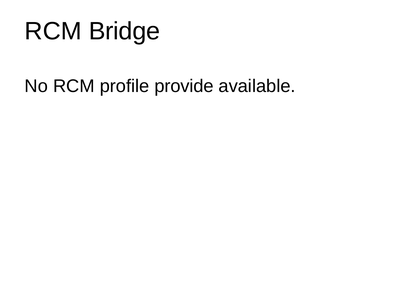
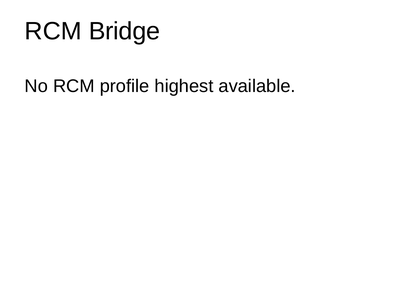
provide: provide -> highest
